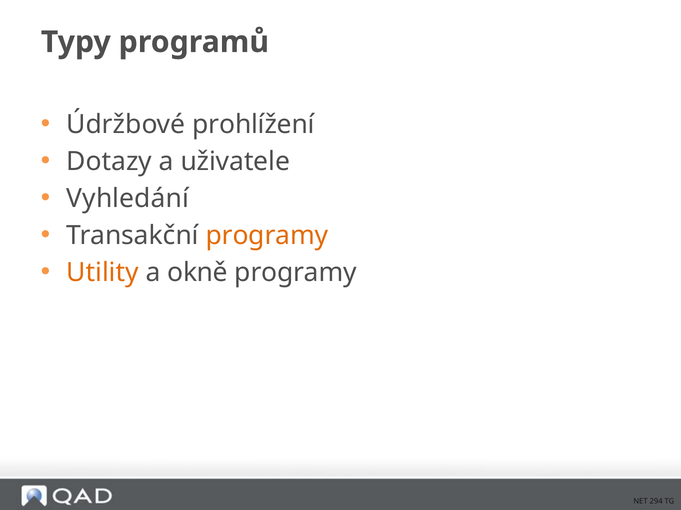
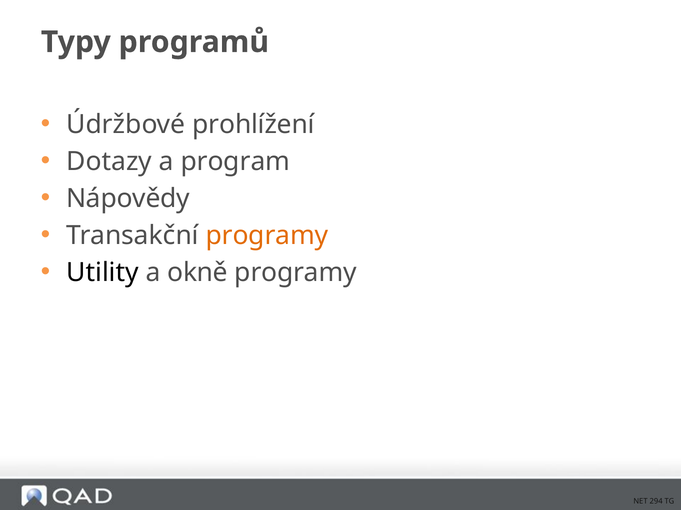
uživatele: uživatele -> program
Vyhledání: Vyhledání -> Nápovědy
Utility colour: orange -> black
